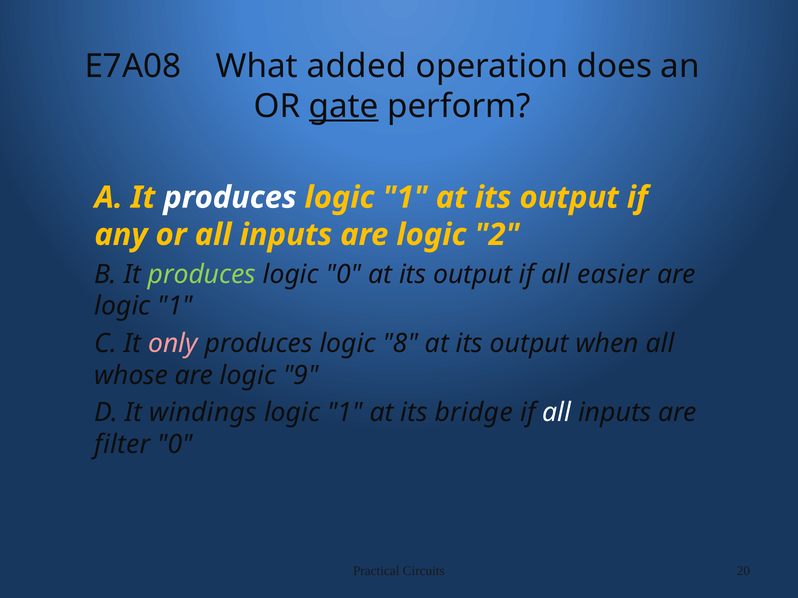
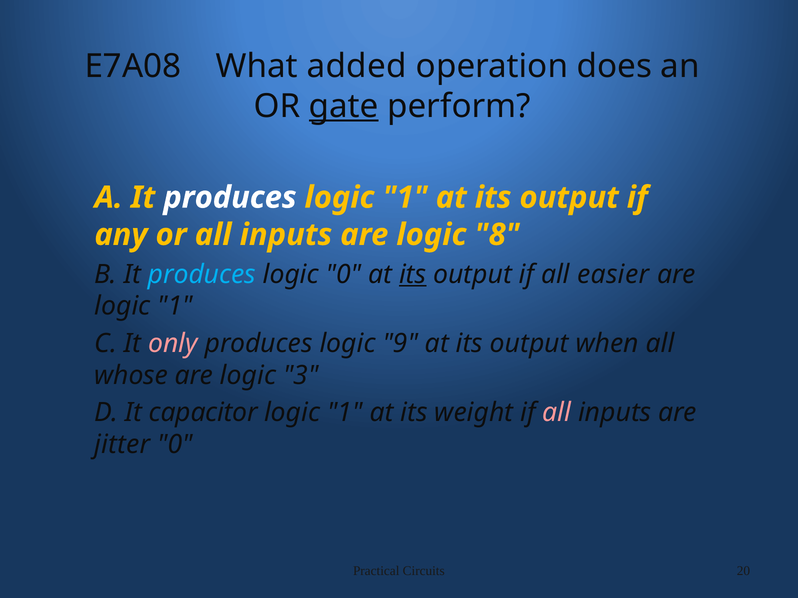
2: 2 -> 8
produces at (202, 275) colour: light green -> light blue
its at (413, 275) underline: none -> present
8: 8 -> 9
9: 9 -> 3
windings: windings -> capacitor
bridge: bridge -> weight
all at (557, 413) colour: white -> pink
filter: filter -> jitter
